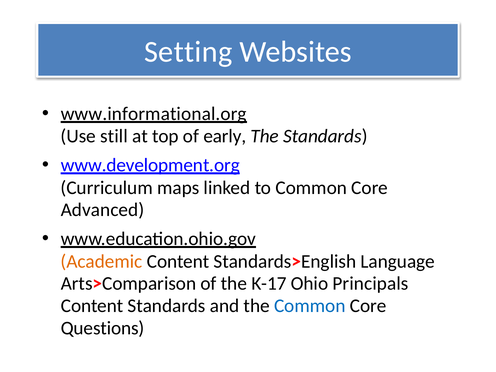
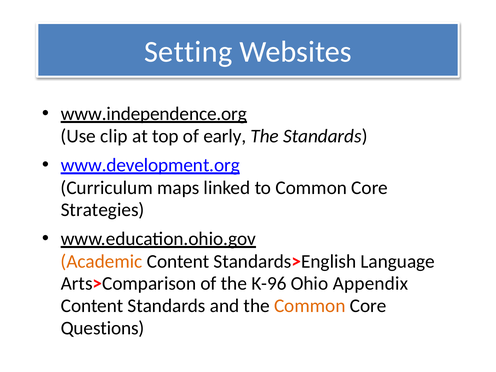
www.informational.org: www.informational.org -> www.independence.org
still: still -> clip
Advanced: Advanced -> Strategies
K-17: K-17 -> K-96
Principals: Principals -> Appendix
Common at (310, 306) colour: blue -> orange
